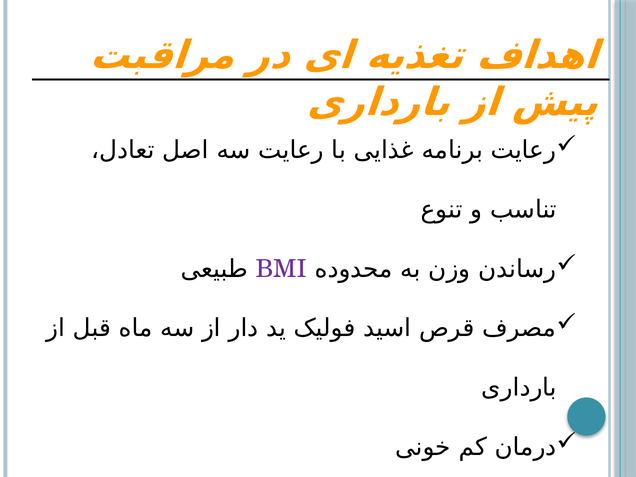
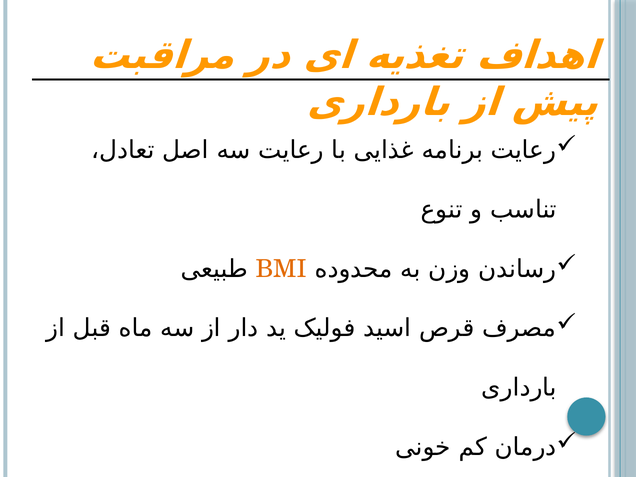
BMI colour: purple -> orange
